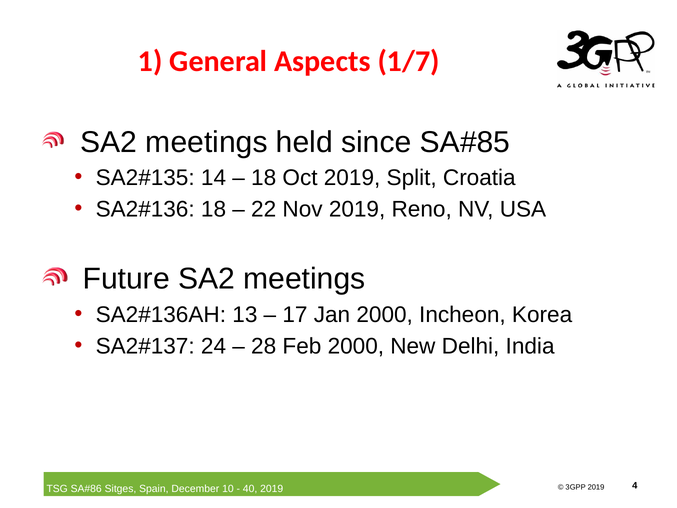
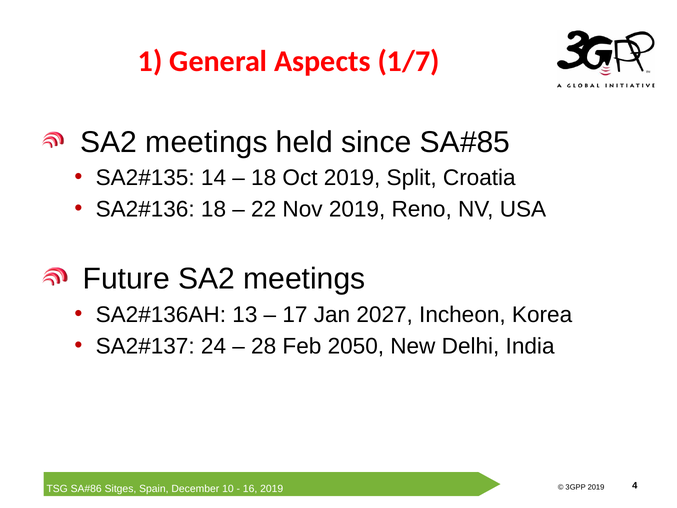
Jan 2000: 2000 -> 2027
Feb 2000: 2000 -> 2050
40: 40 -> 16
